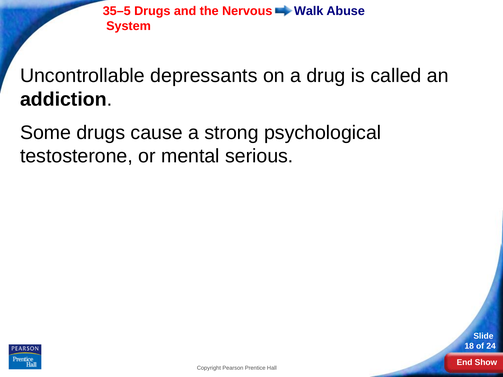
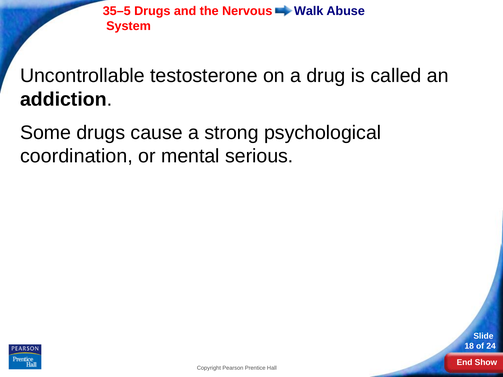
depressants: depressants -> testosterone
testosterone: testosterone -> coordination
